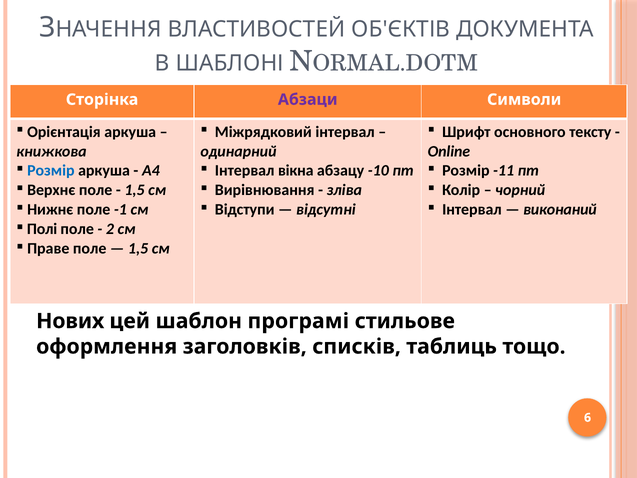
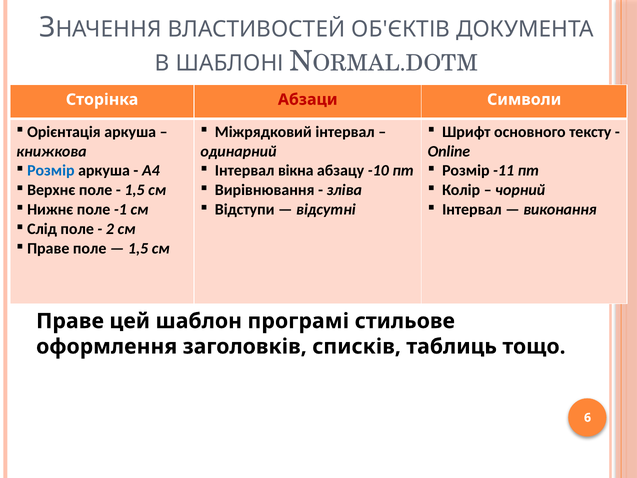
Абзаци colour: purple -> red
виконаний: виконаний -> виконання
Полі: Полі -> Слід
Нових at (70, 321): Нових -> Праве
